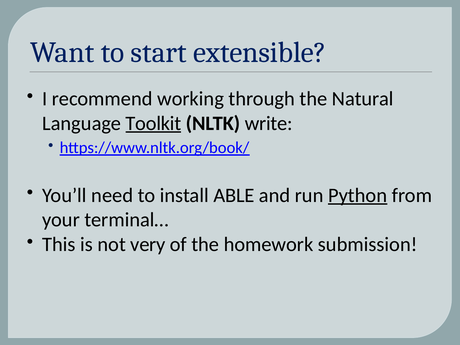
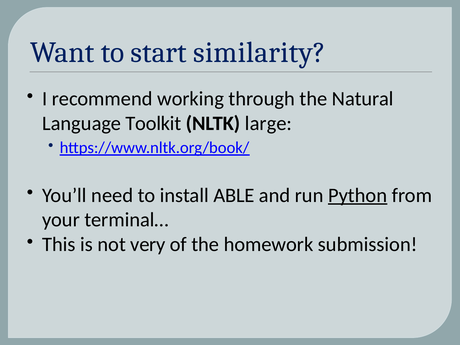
extensible: extensible -> similarity
Toolkit underline: present -> none
write: write -> large
